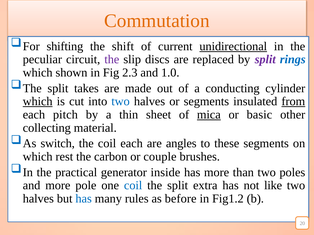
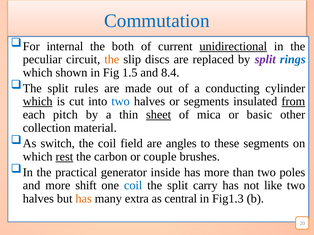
Commutation colour: orange -> blue
shifting: shifting -> internal
shift: shift -> both
the at (112, 60) colour: purple -> orange
2.3: 2.3 -> 1.5
1.0: 1.0 -> 8.4
takes: takes -> rules
sheet underline: none -> present
mica underline: present -> none
collecting: collecting -> collection
coil each: each -> field
rest underline: none -> present
pole: pole -> shift
extra: extra -> carry
has at (84, 199) colour: blue -> orange
rules: rules -> extra
before: before -> central
Fig1.2: Fig1.2 -> Fig1.3
